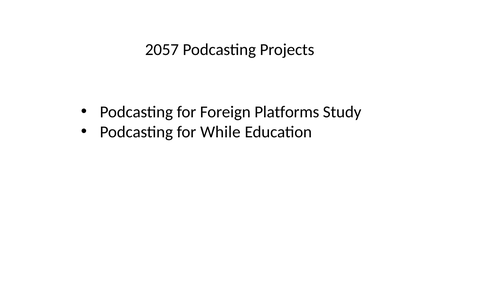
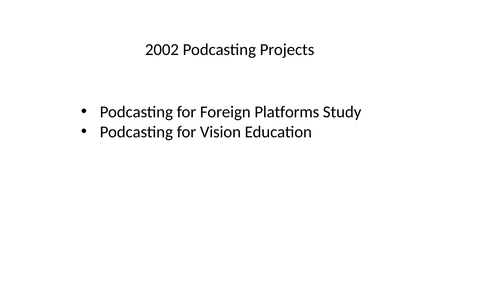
2057: 2057 -> 2002
While: While -> Vision
